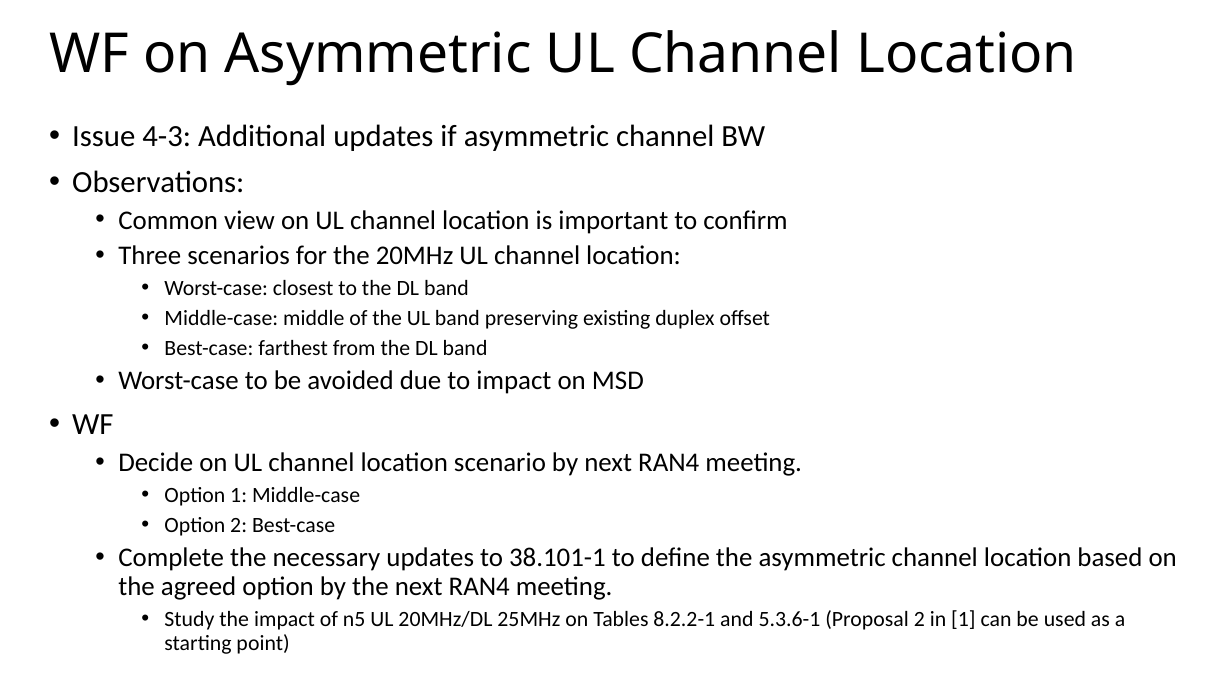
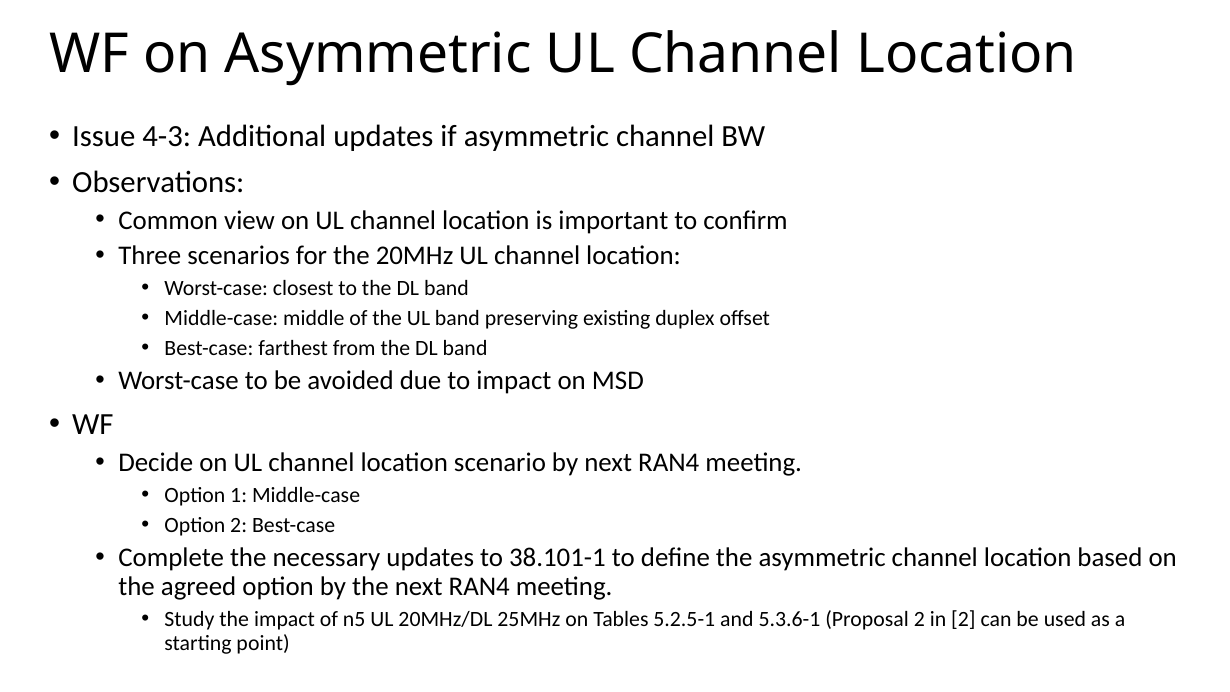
8.2.2-1: 8.2.2-1 -> 5.2.5-1
in 1: 1 -> 2
